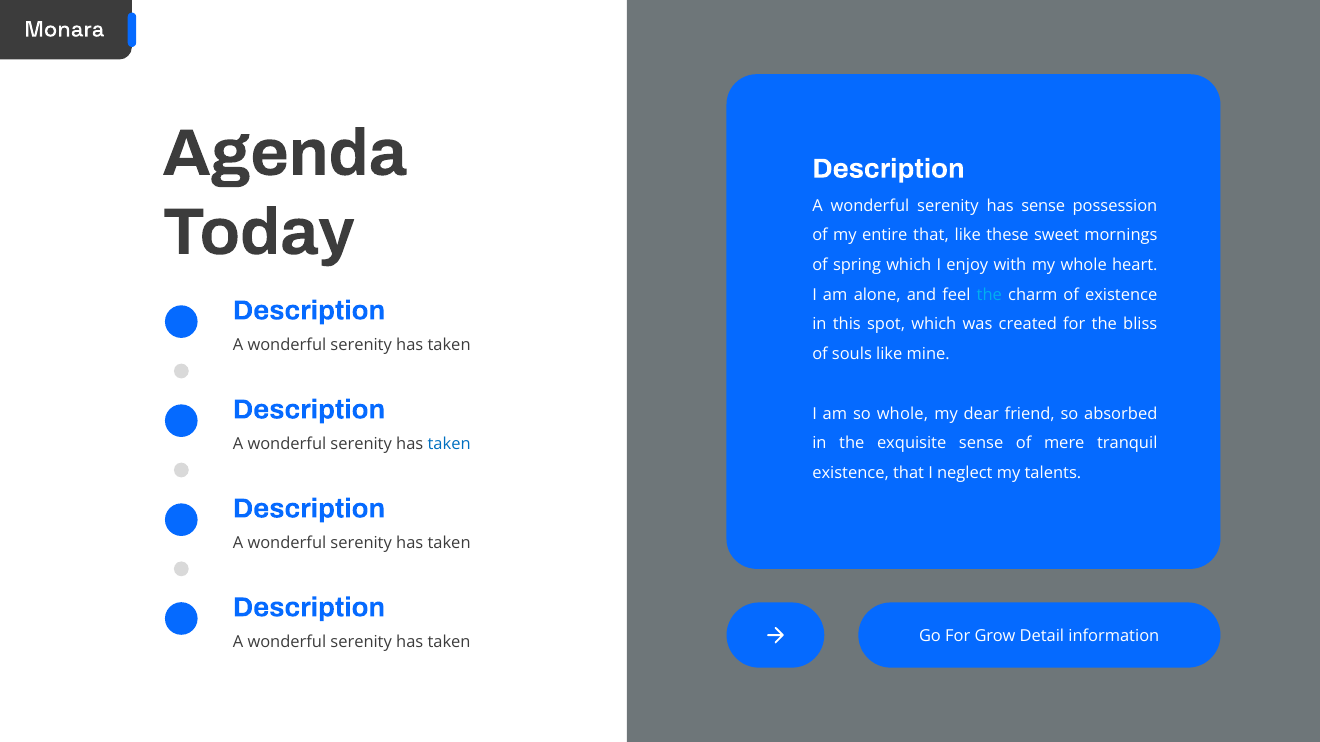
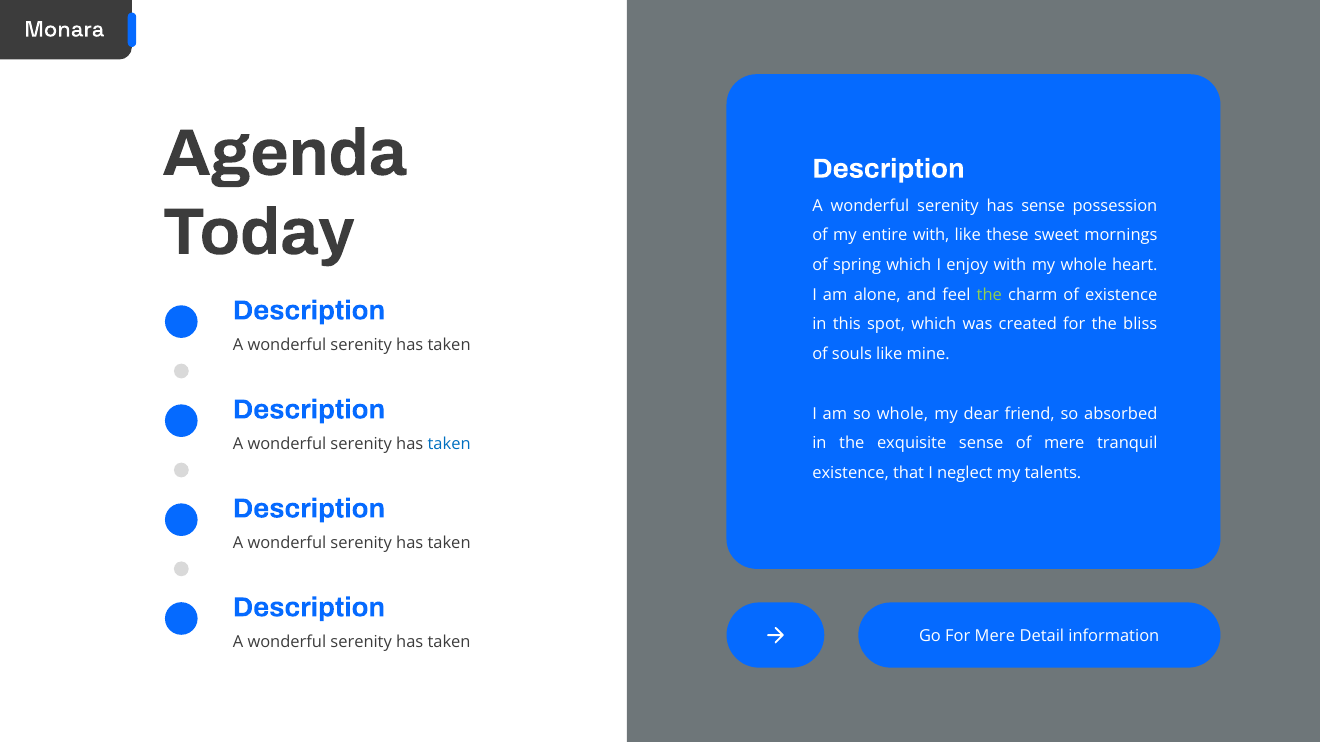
entire that: that -> with
the at (989, 295) colour: light blue -> light green
For Grow: Grow -> Mere
